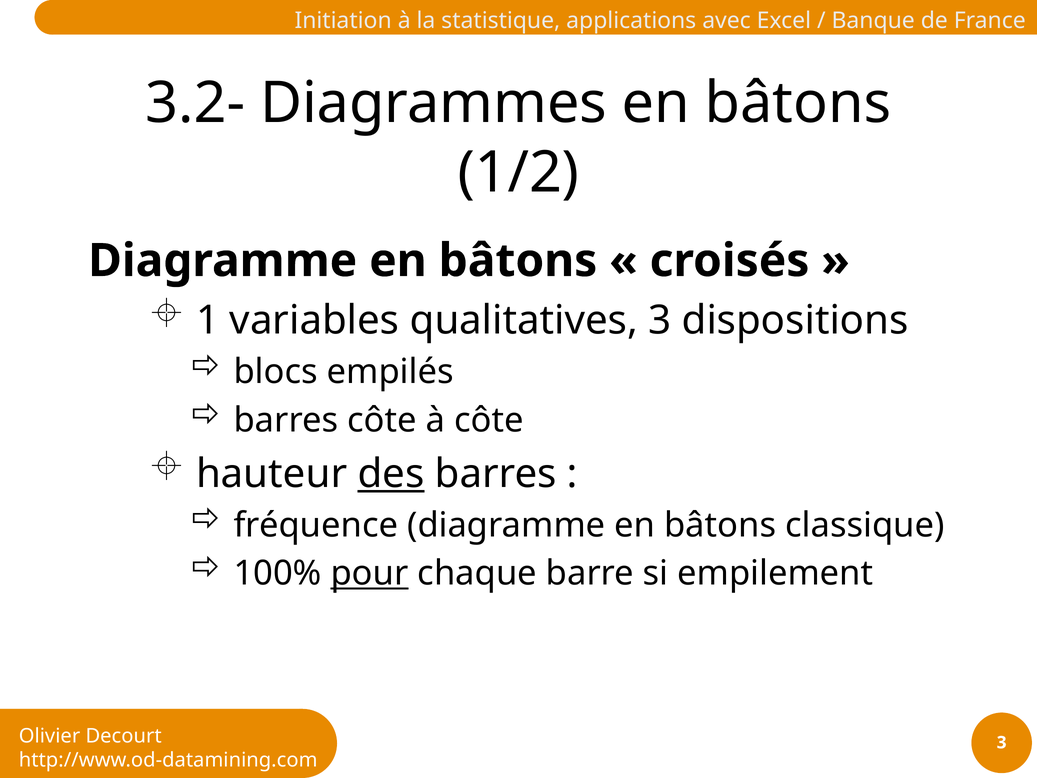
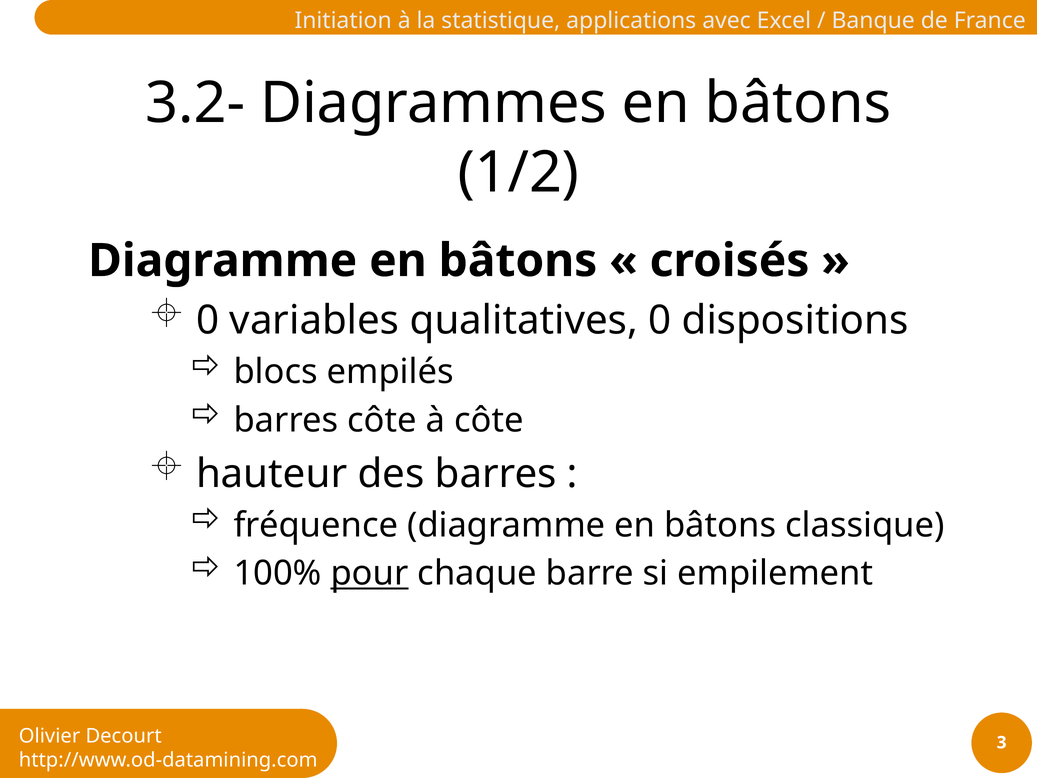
1 at (208, 320): 1 -> 0
qualitatives 3: 3 -> 0
des underline: present -> none
